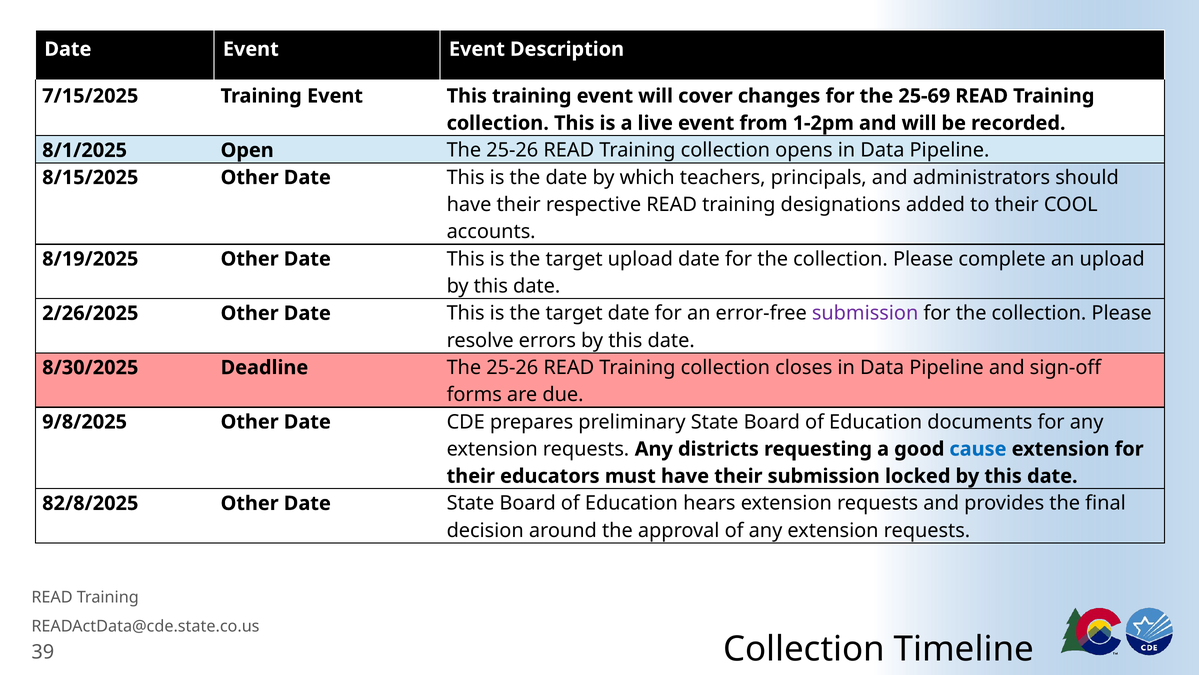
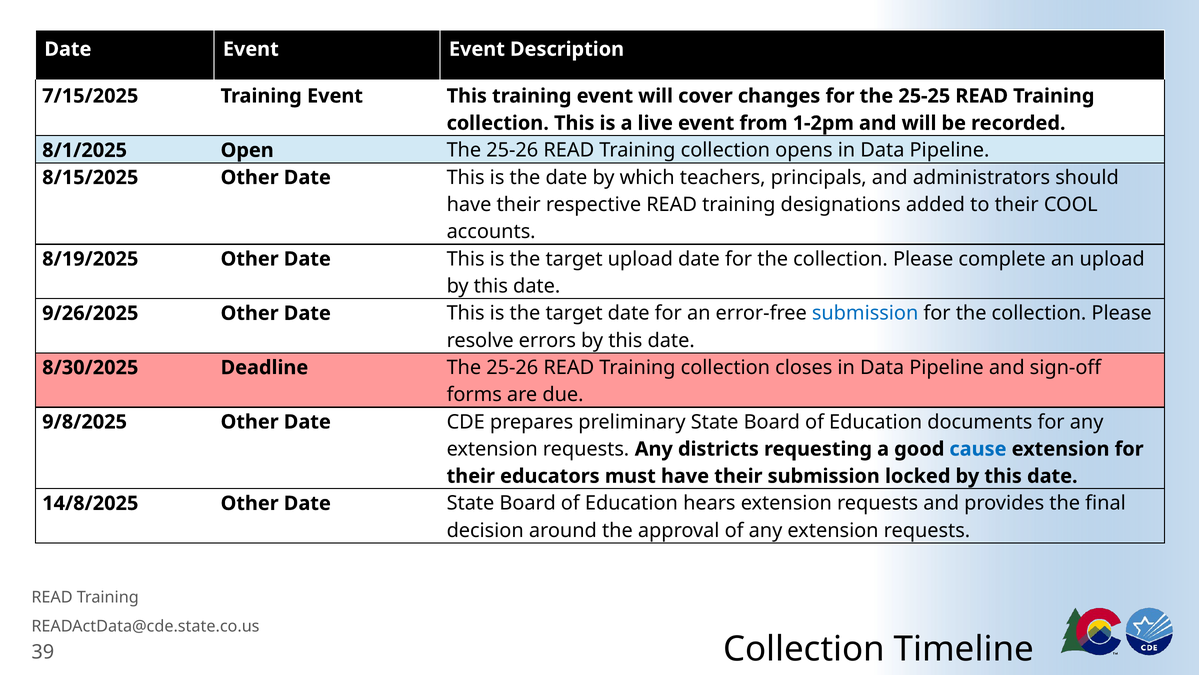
25-69: 25-69 -> 25-25
2/26/2025: 2/26/2025 -> 9/26/2025
submission at (865, 313) colour: purple -> blue
82/8/2025: 82/8/2025 -> 14/8/2025
